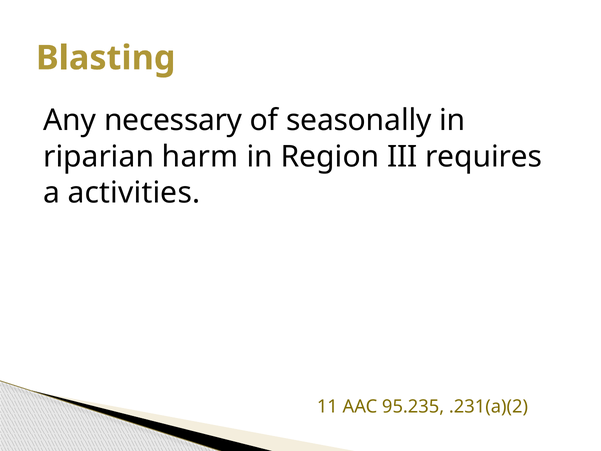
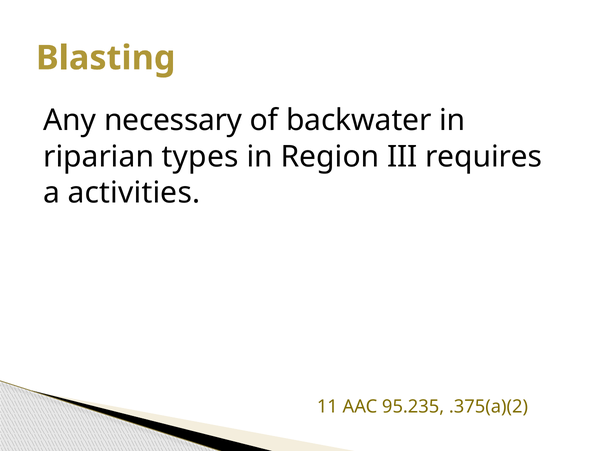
seasonally: seasonally -> backwater
harm: harm -> types
.231(a)(2: .231(a)(2 -> .375(a)(2
